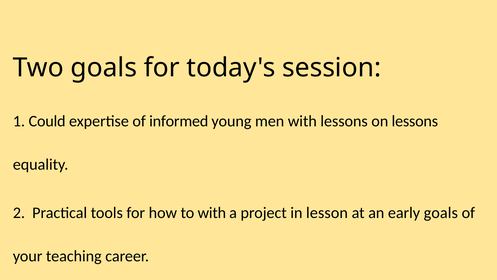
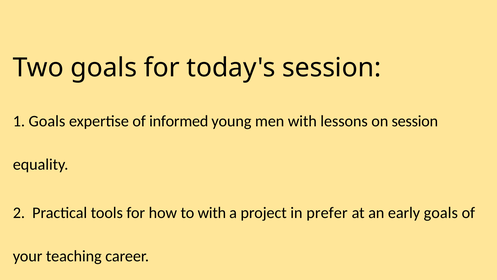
1 Could: Could -> Goals
on lessons: lessons -> session
lesson: lesson -> prefer
